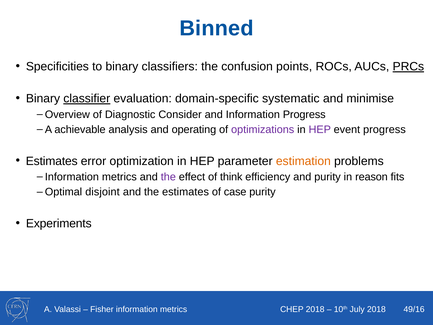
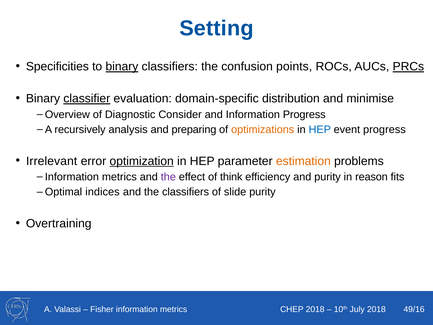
Binned: Binned -> Setting
binary at (122, 67) underline: none -> present
systematic: systematic -> distribution
achievable: achievable -> recursively
operating: operating -> preparing
optimizations colour: purple -> orange
HEP at (320, 130) colour: purple -> blue
Estimates at (52, 161): Estimates -> Irrelevant
optimization underline: none -> present
disjoint: disjoint -> indices
the estimates: estimates -> classifiers
case: case -> slide
Experiments: Experiments -> Overtraining
